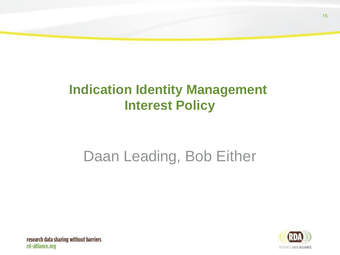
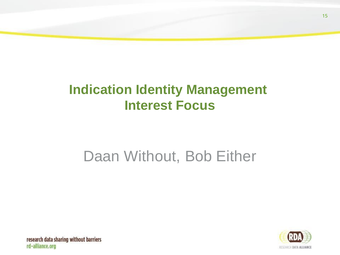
Policy: Policy -> Focus
Leading: Leading -> Without
